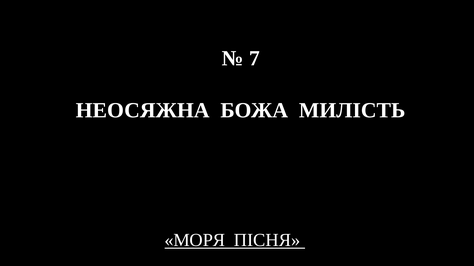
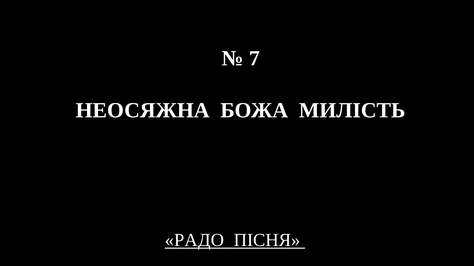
МОРЯ: МОРЯ -> РАДО
